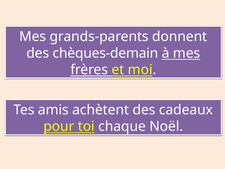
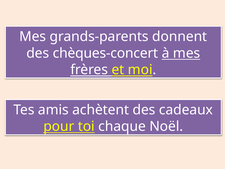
chèques-demain: chèques-demain -> chèques-concert
